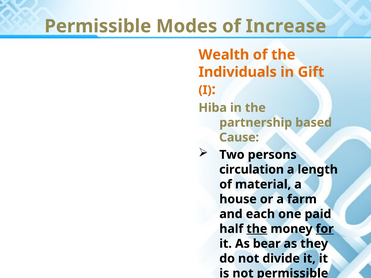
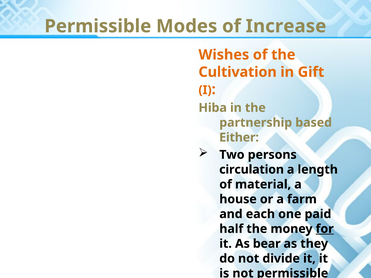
Wealth: Wealth -> Wishes
Individuals: Individuals -> Cultivation
Cause: Cause -> Either
the at (257, 229) underline: present -> none
